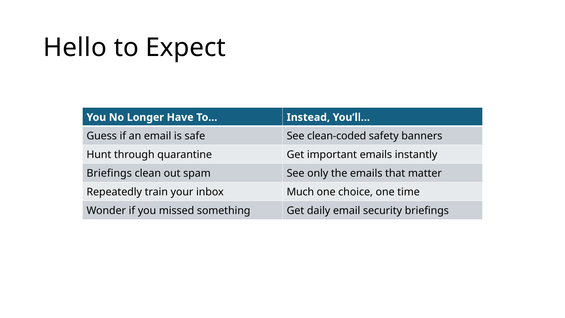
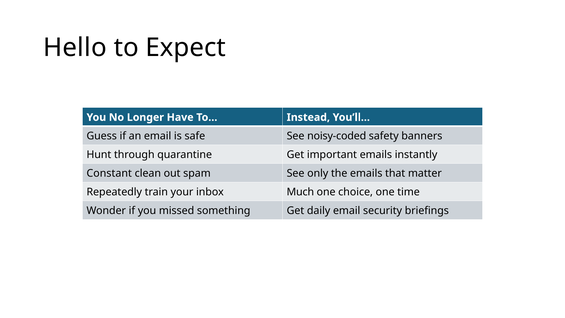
clean-coded: clean-coded -> noisy-coded
Briefings at (109, 173): Briefings -> Constant
